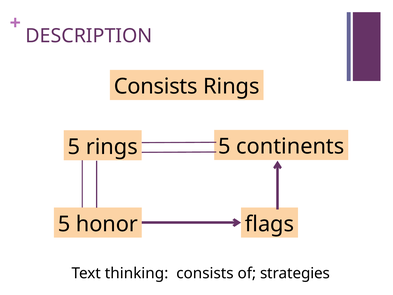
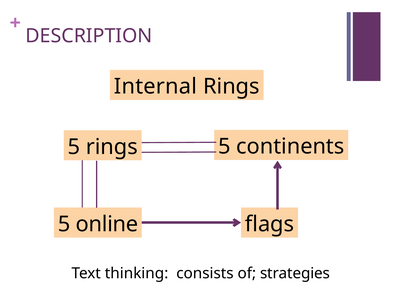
Consists at (156, 86): Consists -> Internal
honor: honor -> online
